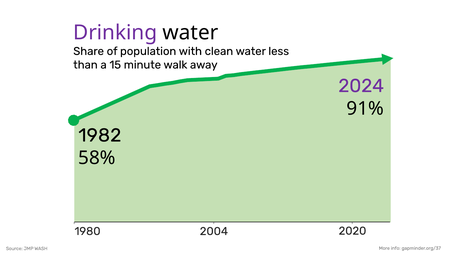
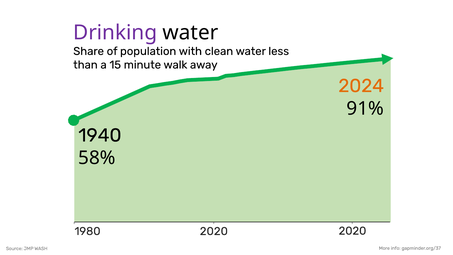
2024 colour: purple -> orange
1982: 1982 -> 1940
1980 2004: 2004 -> 2020
